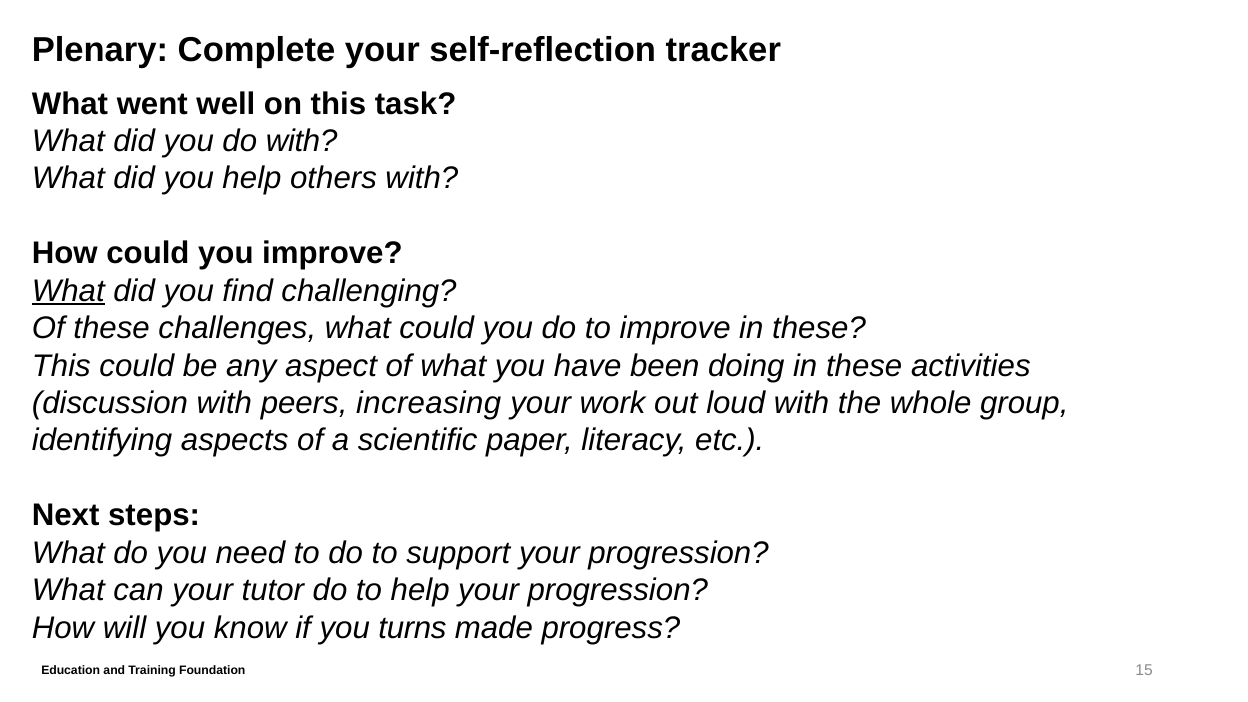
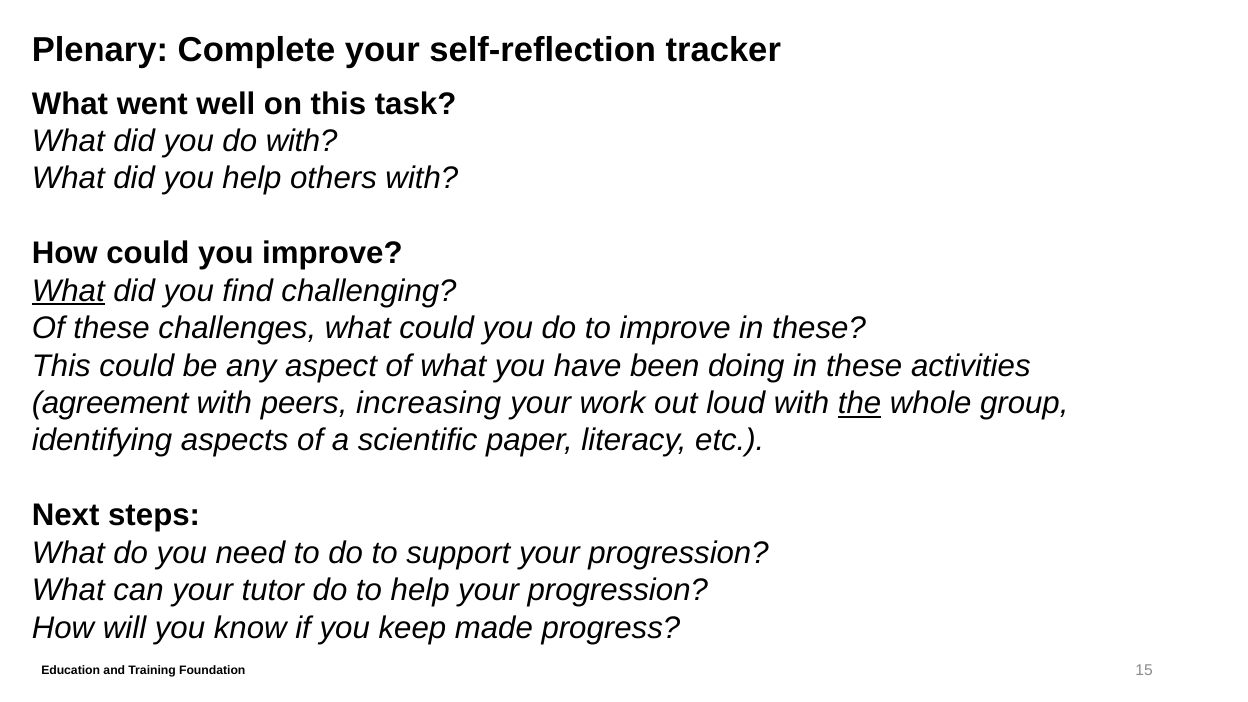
discussion: discussion -> agreement
the underline: none -> present
turns: turns -> keep
